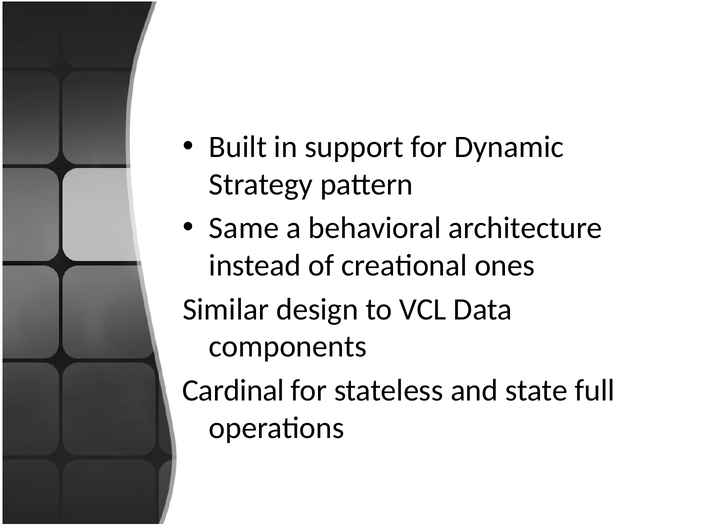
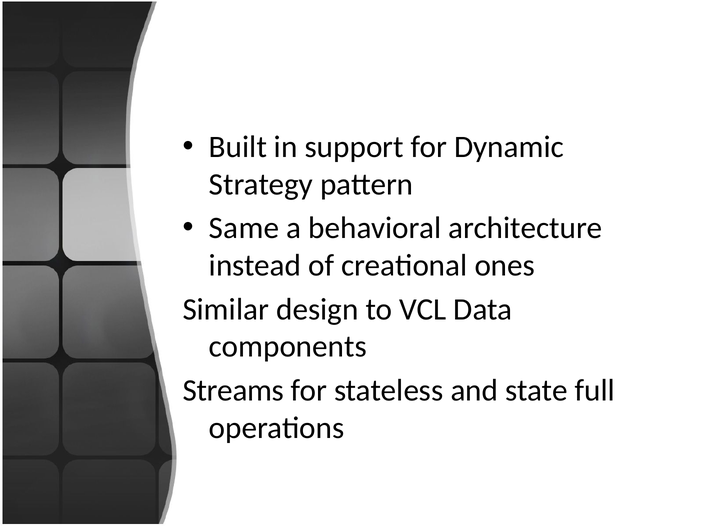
Cardinal: Cardinal -> Streams
